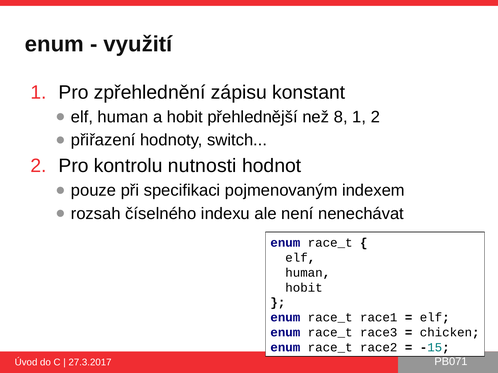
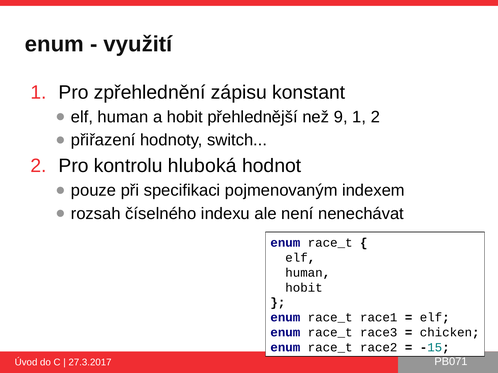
8: 8 -> 9
nutnosti: nutnosti -> hluboká
